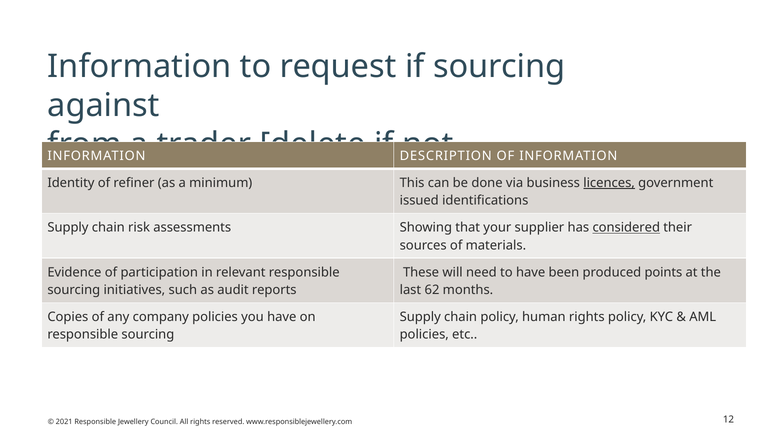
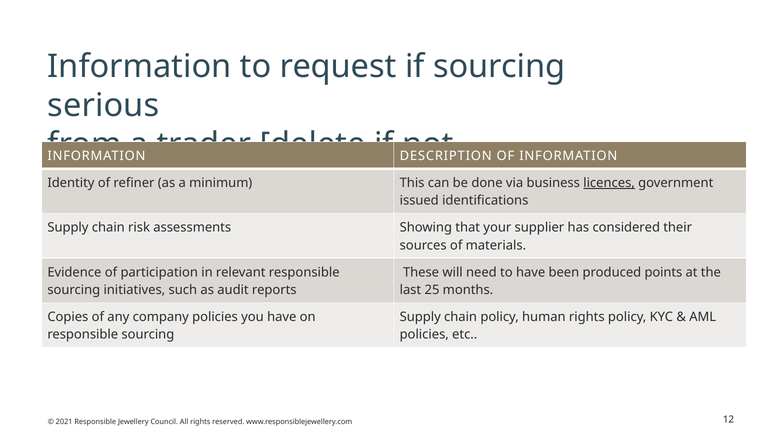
against: against -> serious
considered underline: present -> none
62: 62 -> 25
